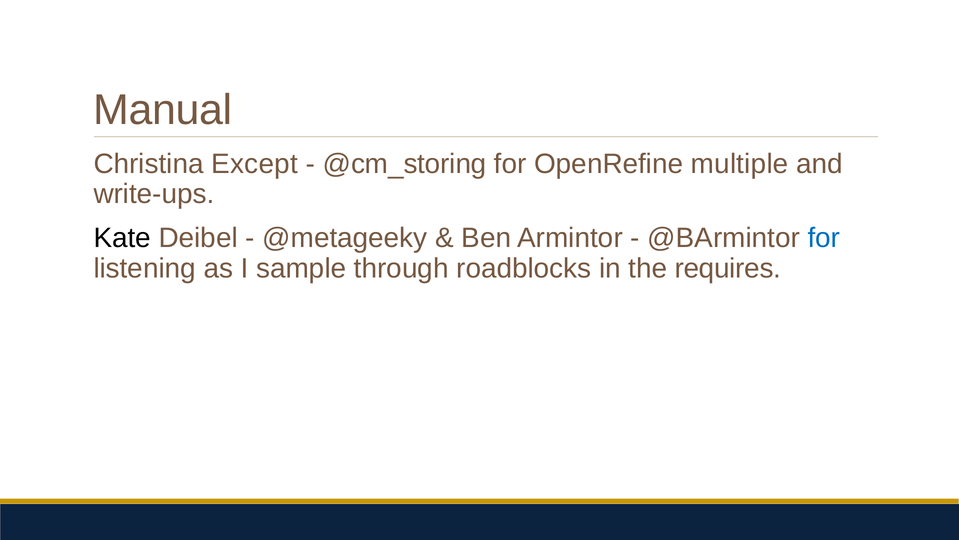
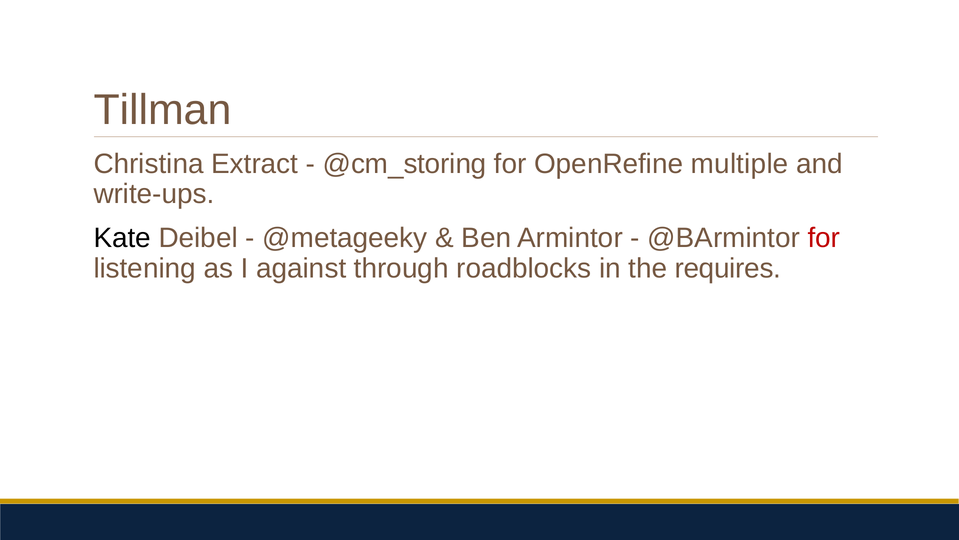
Manual: Manual -> Tillman
Except: Except -> Extract
for at (824, 238) colour: blue -> red
sample: sample -> against
